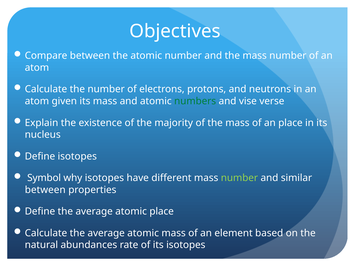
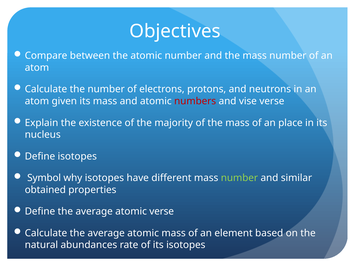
numbers colour: green -> red
between at (45, 190): between -> obtained
atomic place: place -> verse
